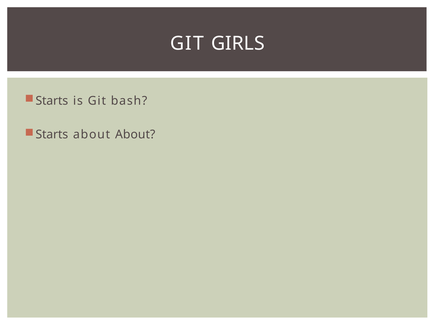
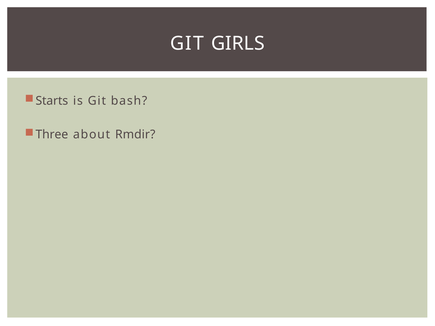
Starts at (52, 135): Starts -> Three
about About: About -> Rmdir
